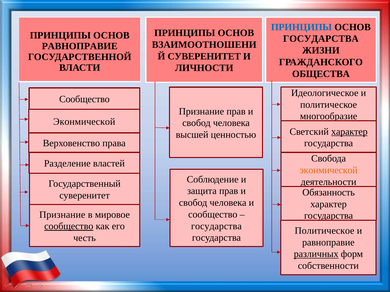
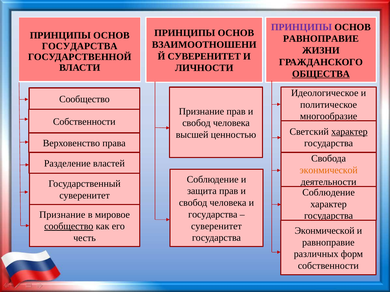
ПРИНЦИПЫ at (301, 27) colour: blue -> purple
ГОСУДАРСТВА at (321, 39): ГОСУДАРСТВА -> РАВНОПРАВИЕ
РАВНОПРАВИЕ at (80, 46): РАВНОПРАВИЕ -> ГОСУДАРСТВА
ОБЩЕСТВА underline: none -> present
Эконмической at (84, 122): Эконмической -> Собственности
Обязанность at (329, 193): Обязанность -> Соблюдение
сообщество at (213, 215): сообщество -> государства
государства at (216, 226): государства -> суверенитет
Политическое at (325, 231): Политическое -> Эконмической
различных underline: present -> none
